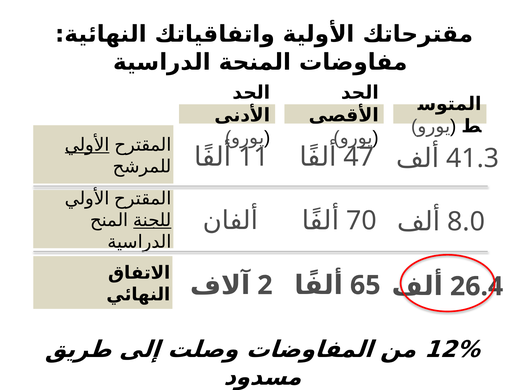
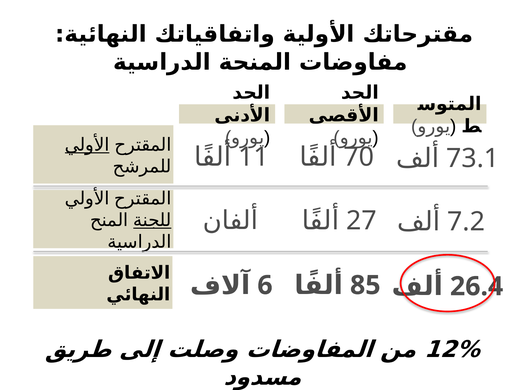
47: 47 -> 70
41.3: 41.3 -> 73.1
8.0: 8.0 -> 7.2
70: 70 -> 27
65: 65 -> 85
2: 2 -> 6
